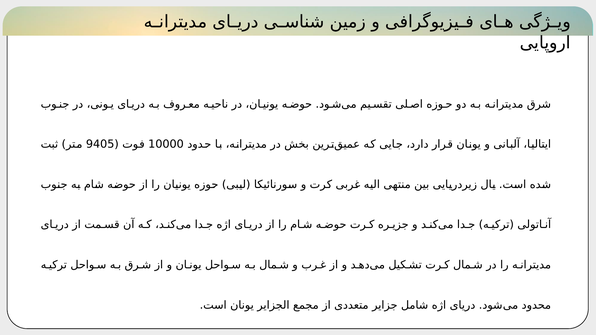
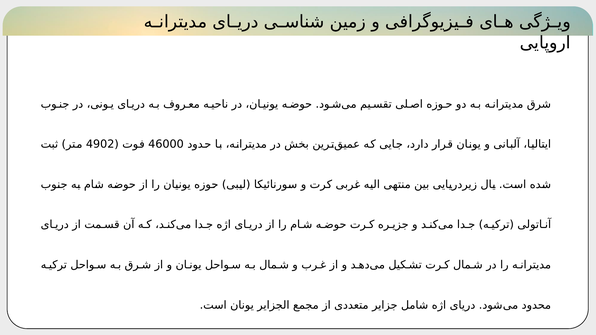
9405: 9405 -> 4902
10000: 10000 -> 46000
